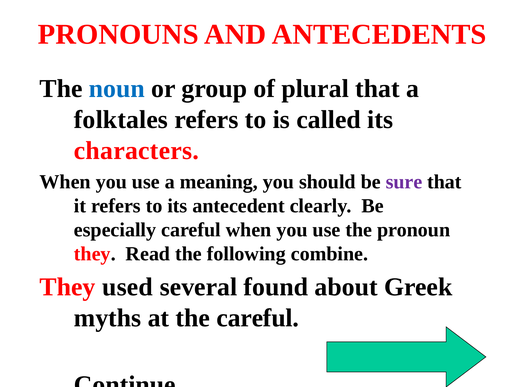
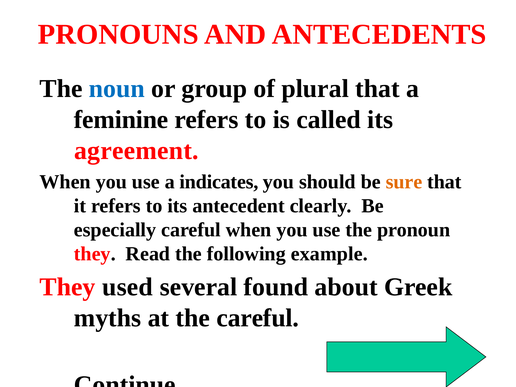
folktales: folktales -> feminine
characters: characters -> agreement
meaning: meaning -> indicates
sure colour: purple -> orange
combine: combine -> example
